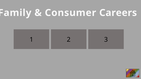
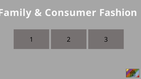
Careers: Careers -> Fashion
